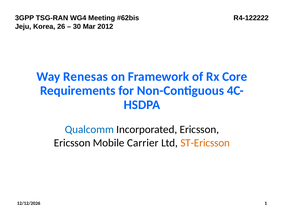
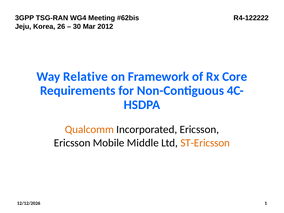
Renesas: Renesas -> Relative
Qualcomm colour: blue -> orange
Carrier: Carrier -> Middle
